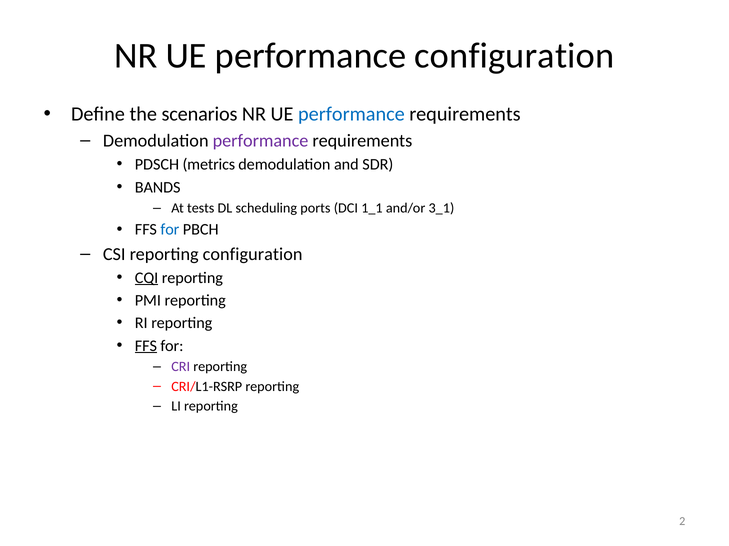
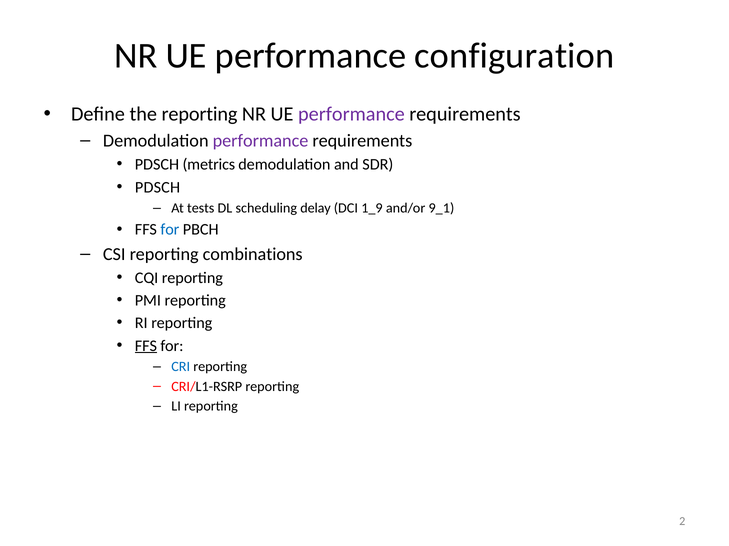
the scenarios: scenarios -> reporting
performance at (351, 114) colour: blue -> purple
BANDS at (158, 187): BANDS -> PDSCH
ports: ports -> delay
1_1: 1_1 -> 1_9
3_1: 3_1 -> 9_1
reporting configuration: configuration -> combinations
CQI underline: present -> none
CRI colour: purple -> blue
